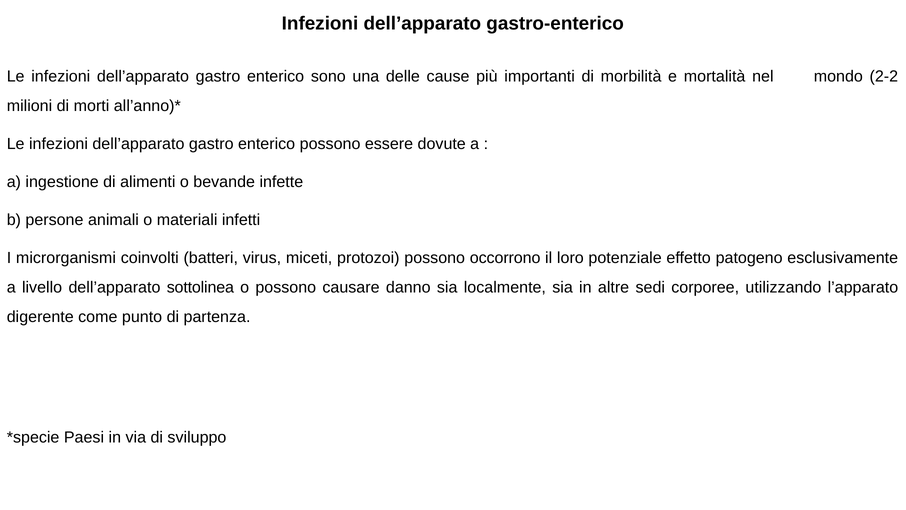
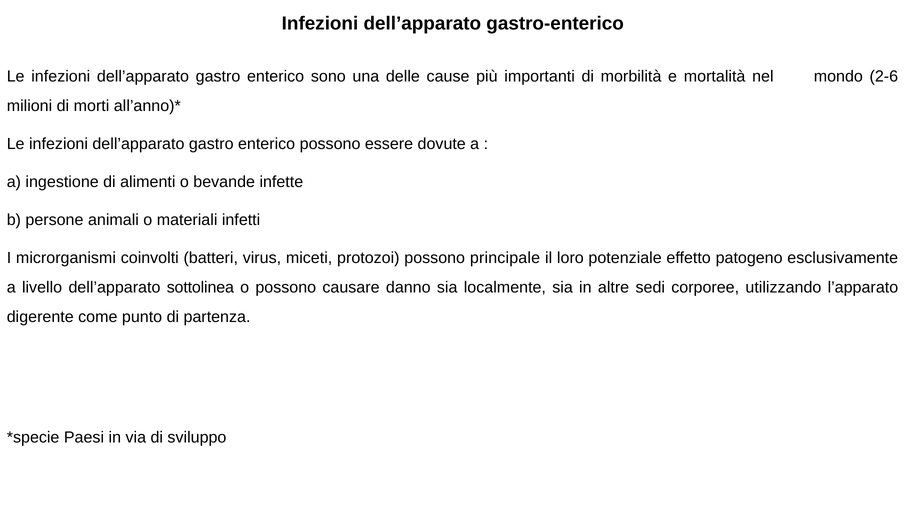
2-2: 2-2 -> 2-6
occorrono: occorrono -> principale
